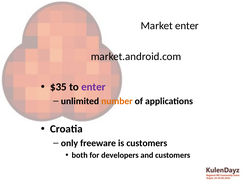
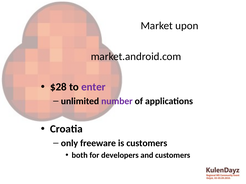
Market enter: enter -> upon
$35: $35 -> $28
number colour: orange -> purple
